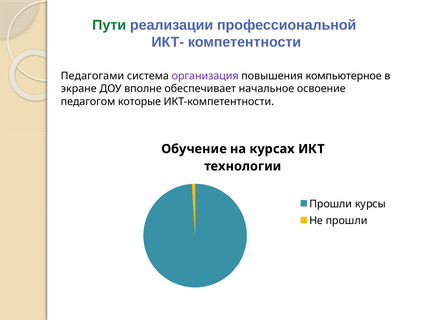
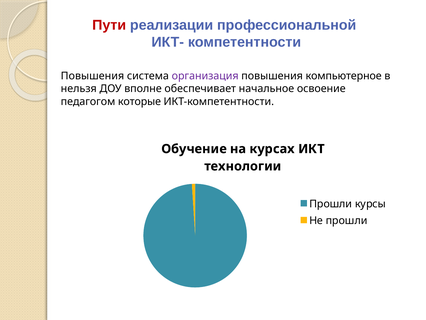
Пути colour: green -> red
Педагогами at (92, 76): Педагогами -> Повышения
экране: экране -> нельзя
